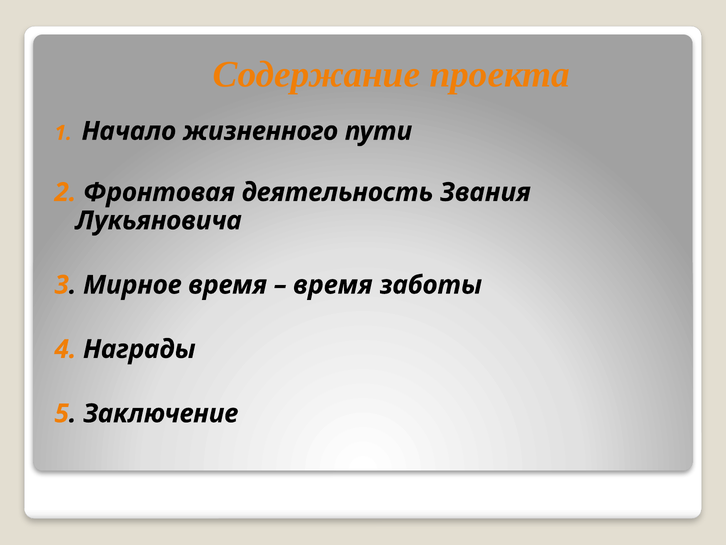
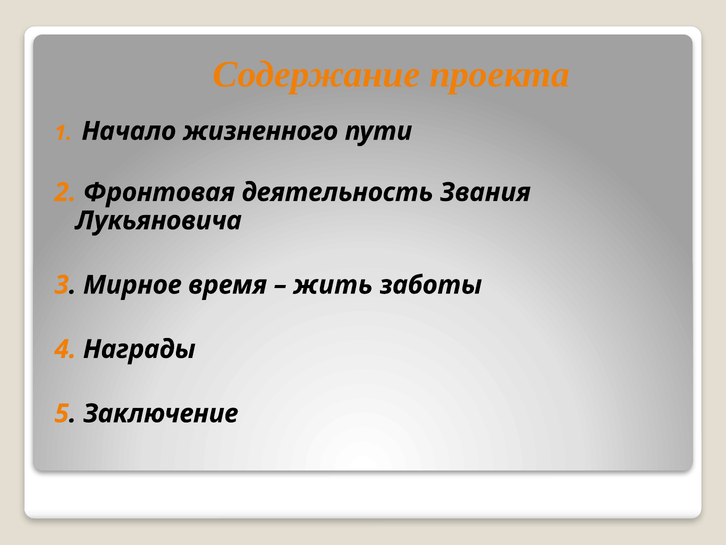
время at (333, 285): время -> жить
